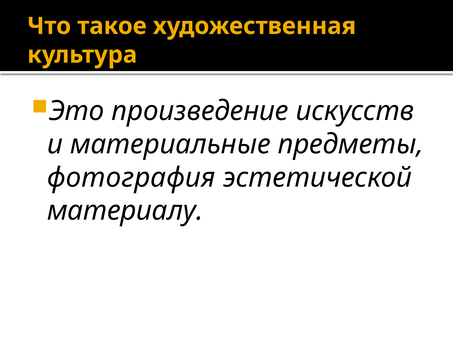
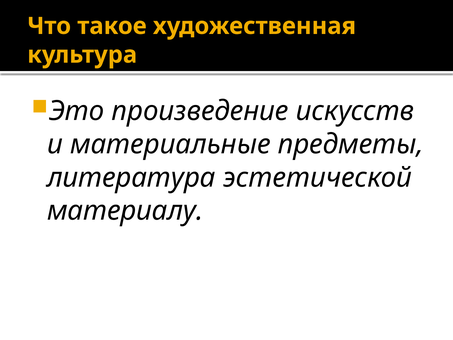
фотография: фотография -> литература
